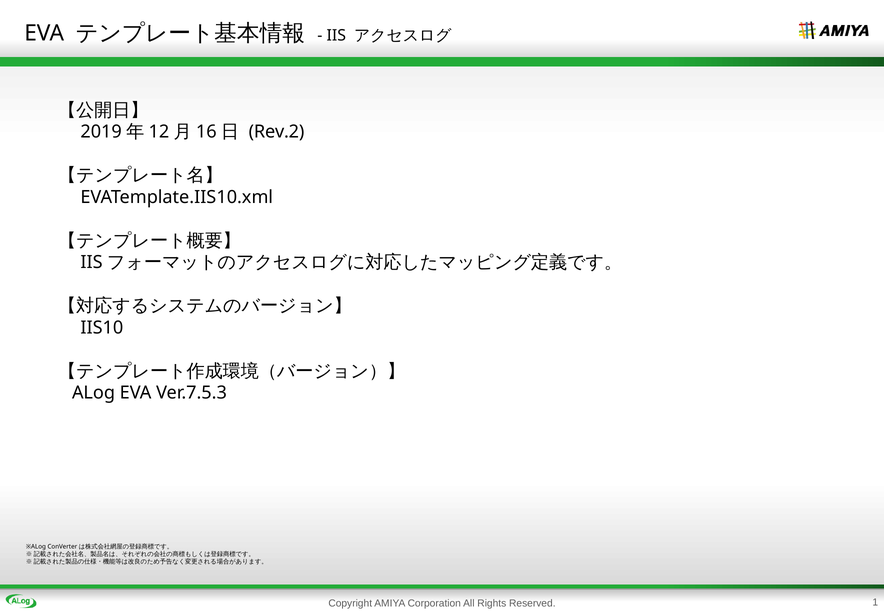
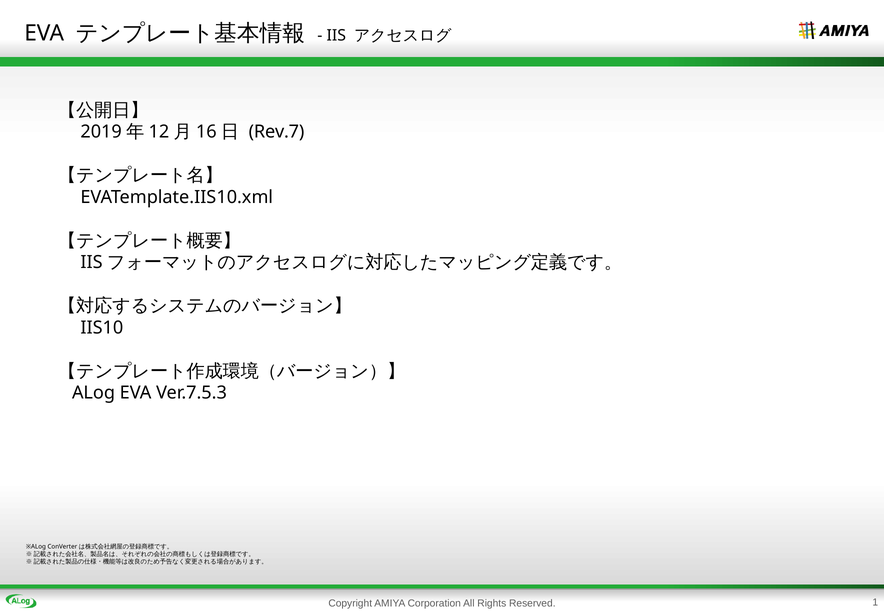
Rev.2: Rev.2 -> Rev.7
